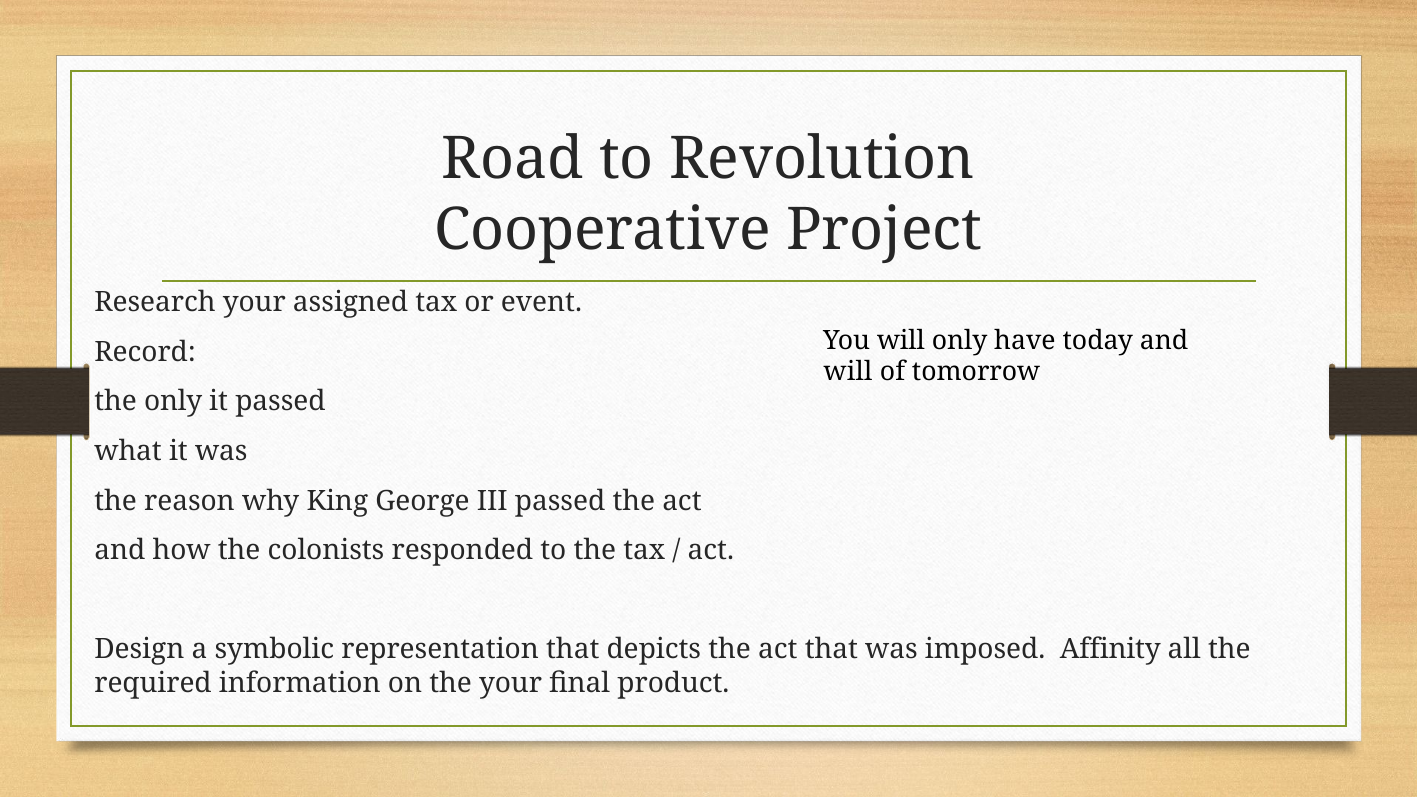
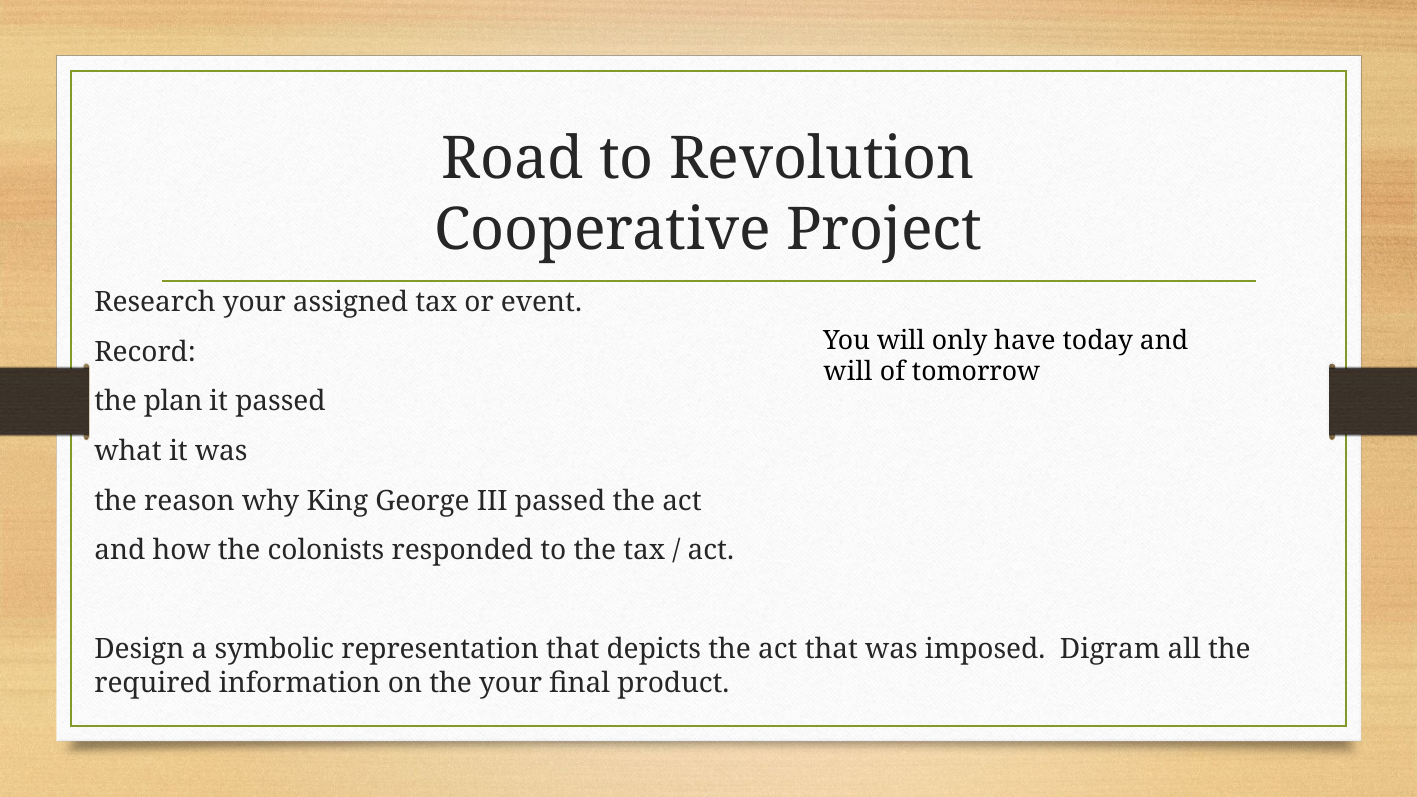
the only: only -> plan
Affinity: Affinity -> Digram
